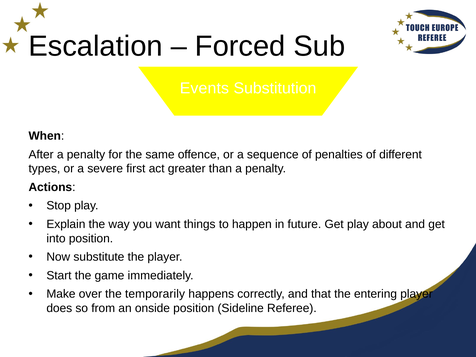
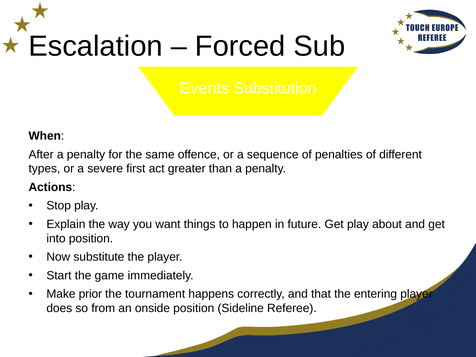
over: over -> prior
temporarily: temporarily -> tournament
